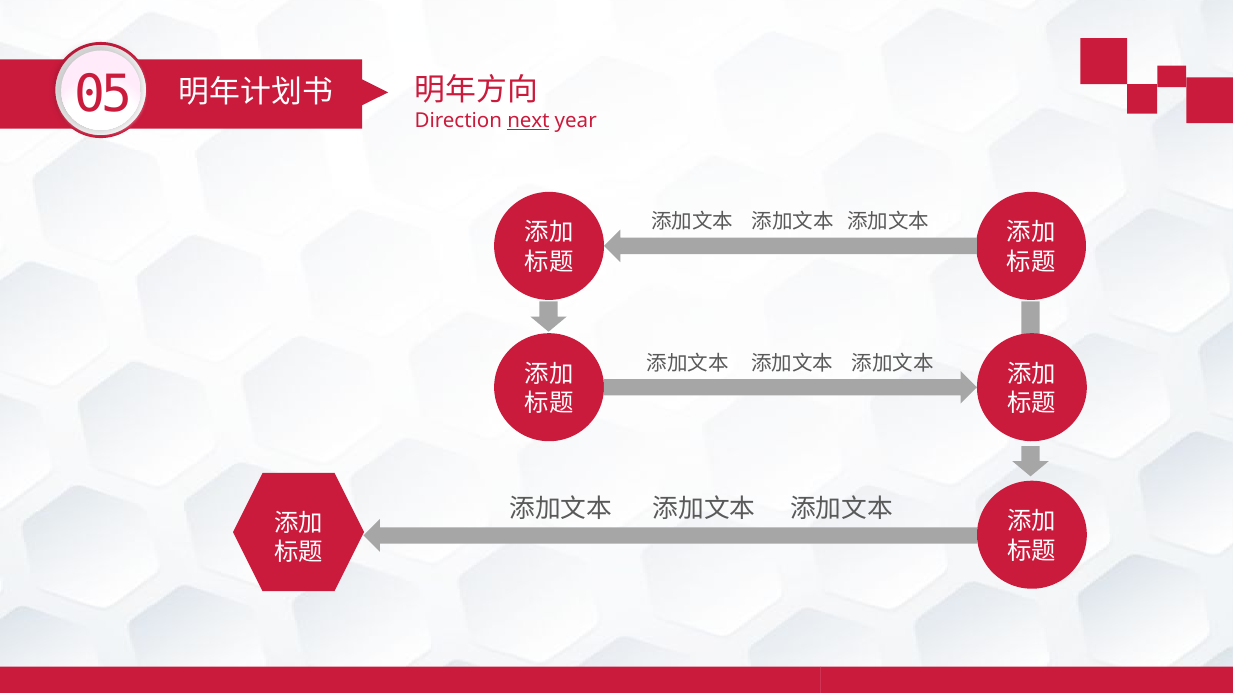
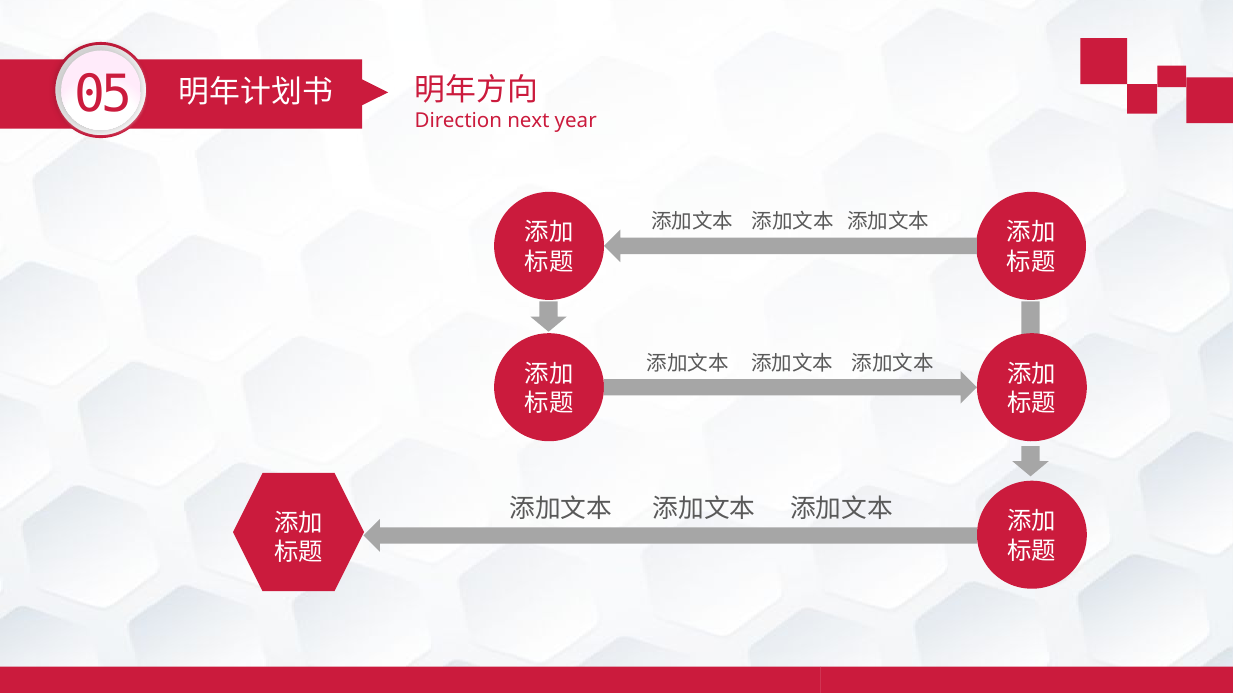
next underline: present -> none
